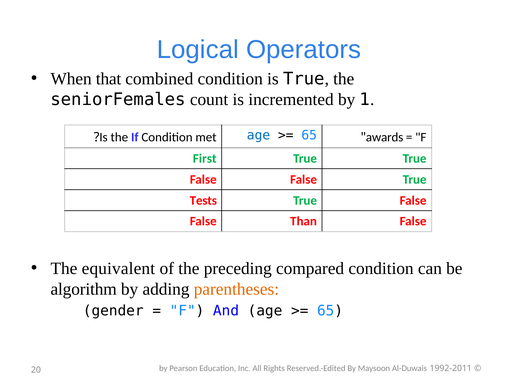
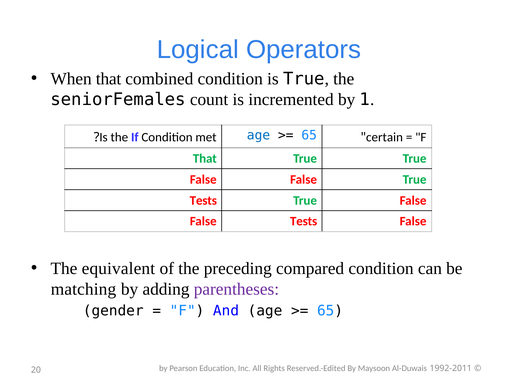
awards: awards -> certain
First at (205, 159): First -> That
False Than: Than -> Tests
algorithm: algorithm -> matching
parentheses colour: orange -> purple
